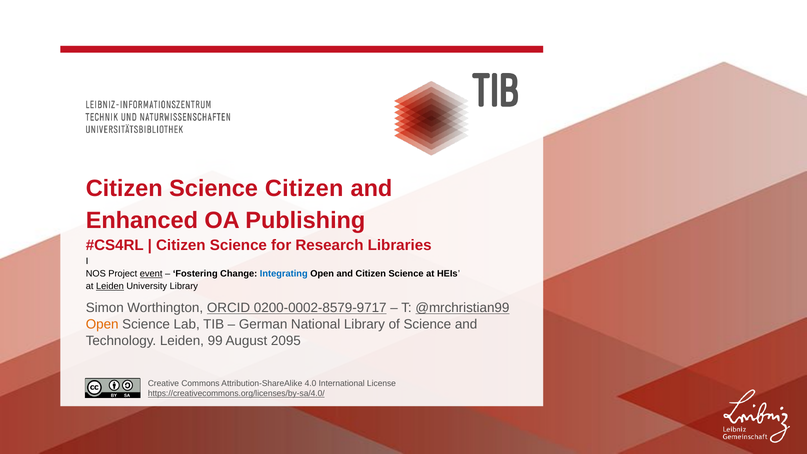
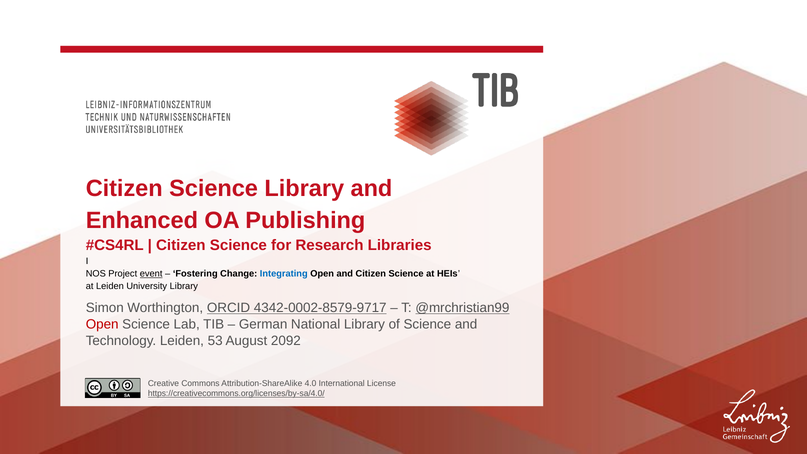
Science Citizen: Citizen -> Library
Leiden at (110, 286) underline: present -> none
0200-0002-8579-9717: 0200-0002-8579-9717 -> 4342-0002-8579-9717
Open at (102, 324) colour: orange -> red
99: 99 -> 53
2095: 2095 -> 2092
